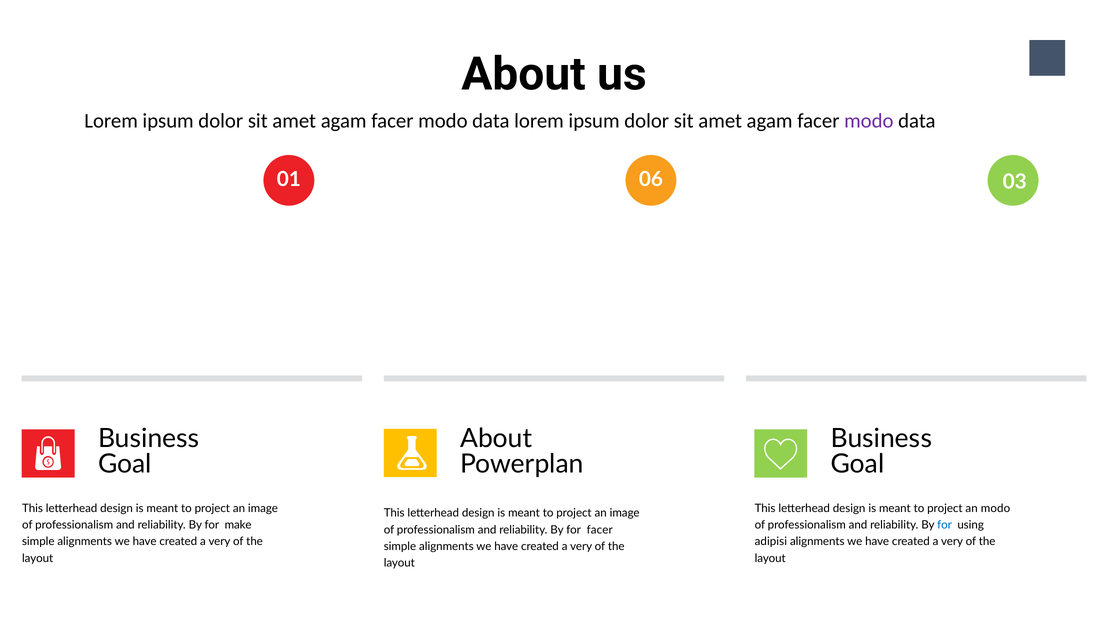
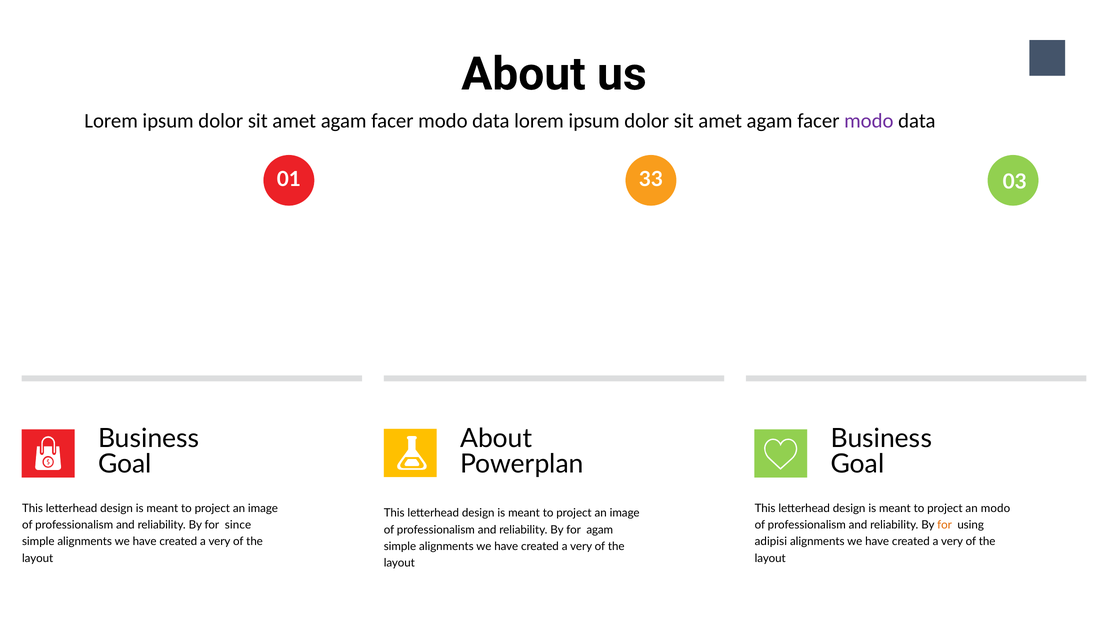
06: 06 -> 33
make: make -> since
for at (945, 525) colour: blue -> orange
for facer: facer -> agam
